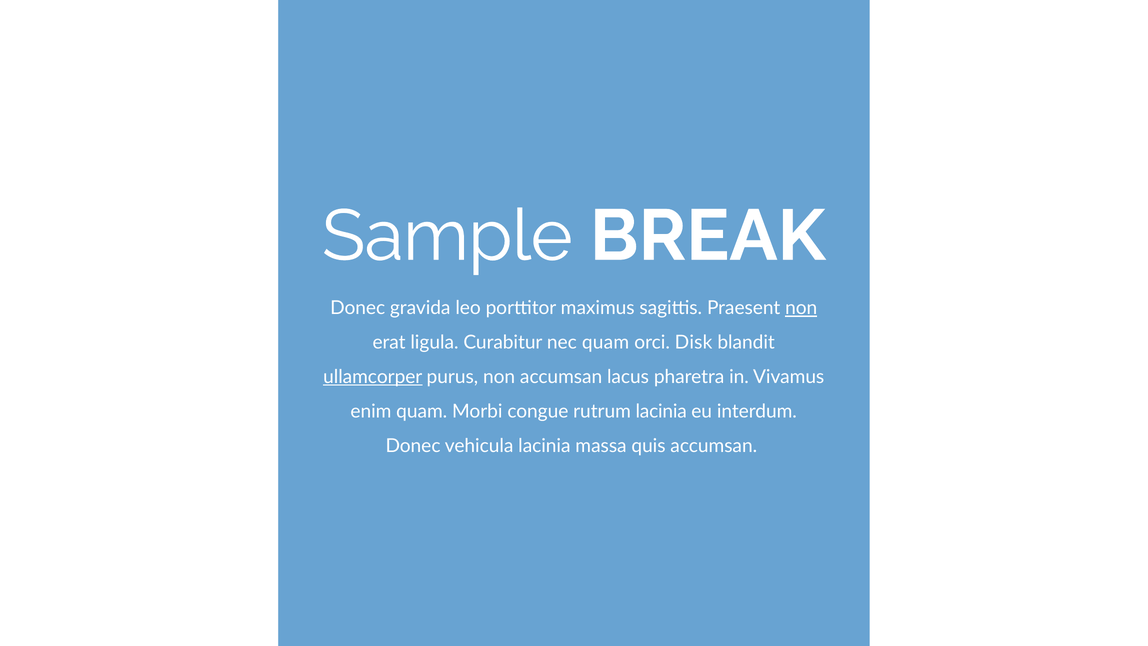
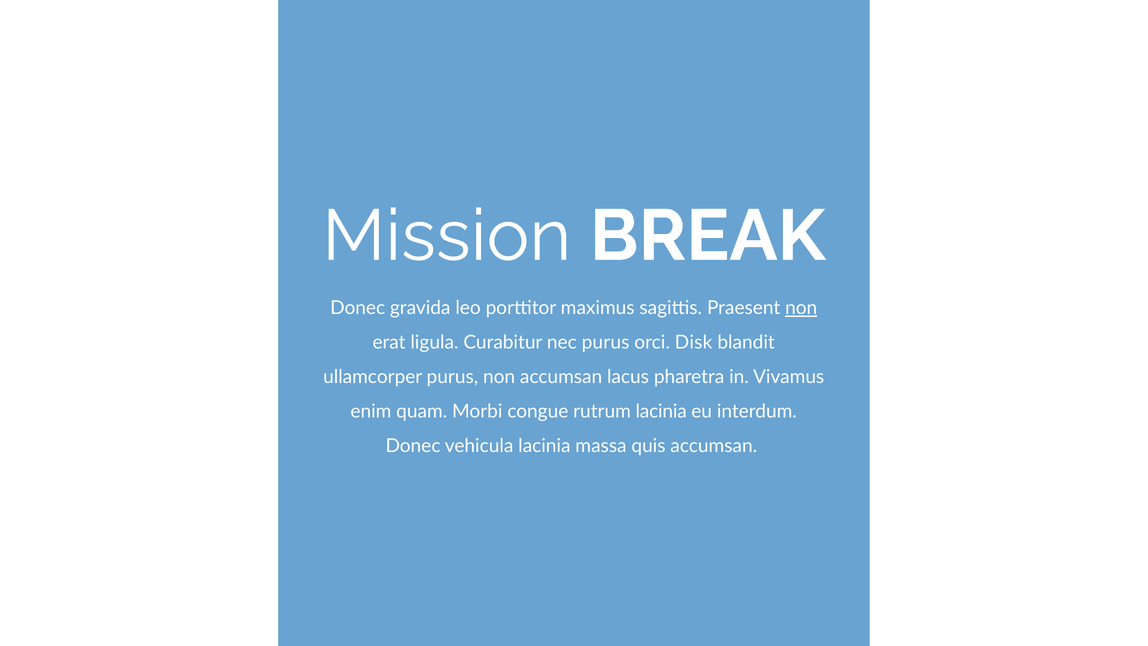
Sample: Sample -> Mission
nec quam: quam -> purus
ullamcorper underline: present -> none
